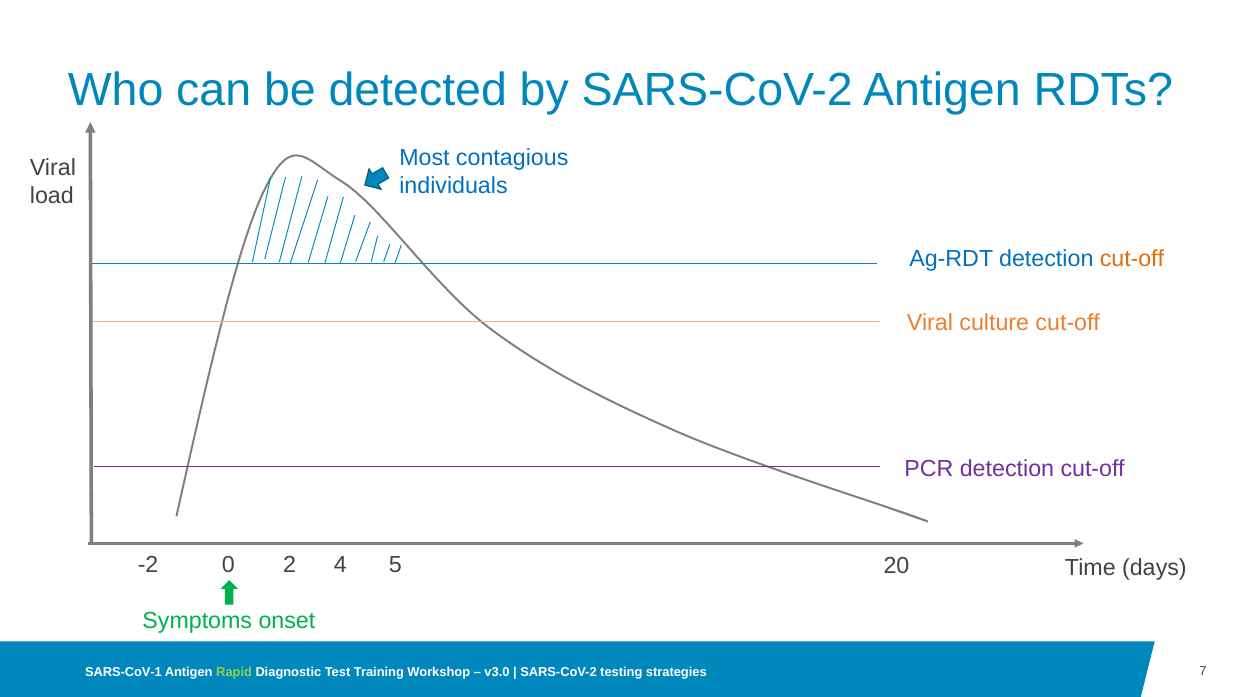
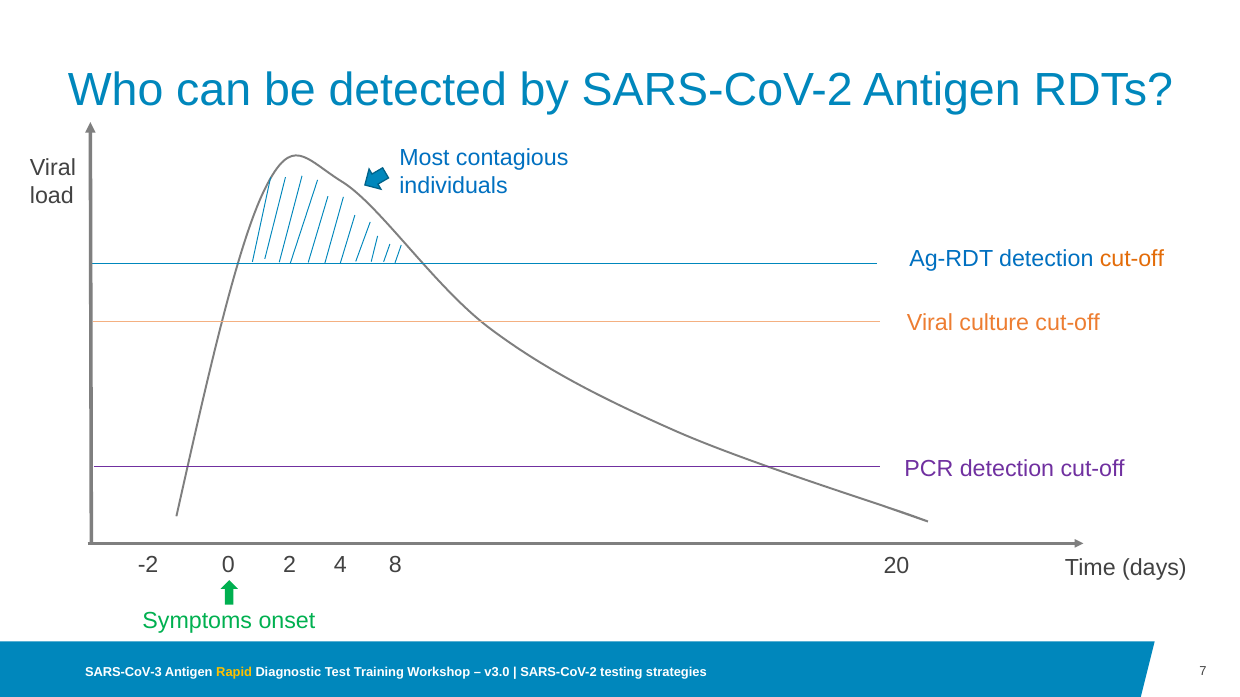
5: 5 -> 8
SARS-CoV-1: SARS-CoV-1 -> SARS-CoV-3
Rapid colour: light green -> yellow
